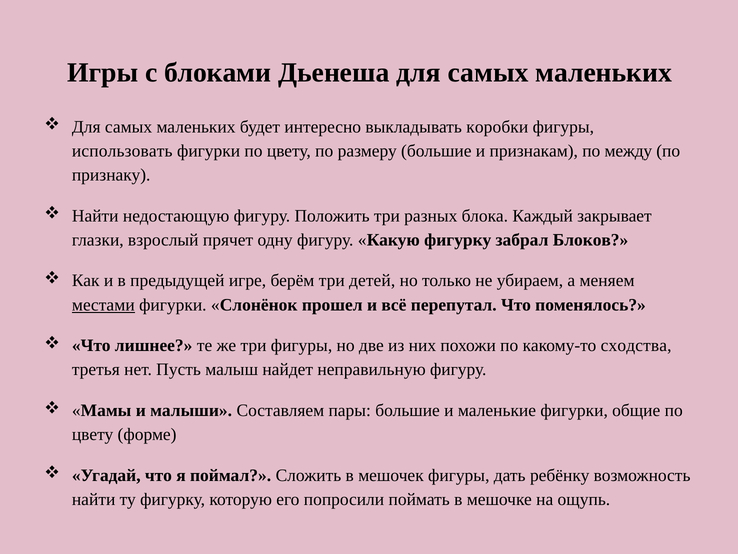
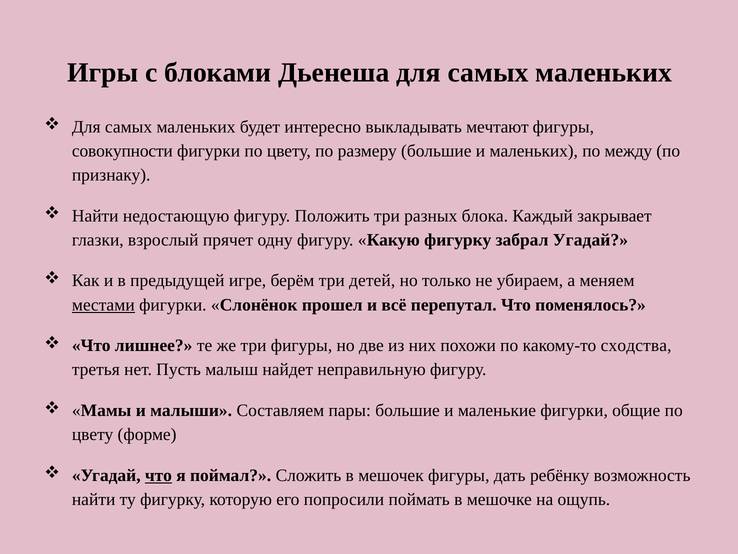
коробки: коробки -> мечтают
использовать: использовать -> совокупности
и признакам: признакам -> маленьких
забрал Блоков: Блоков -> Угадай
что at (158, 475) underline: none -> present
